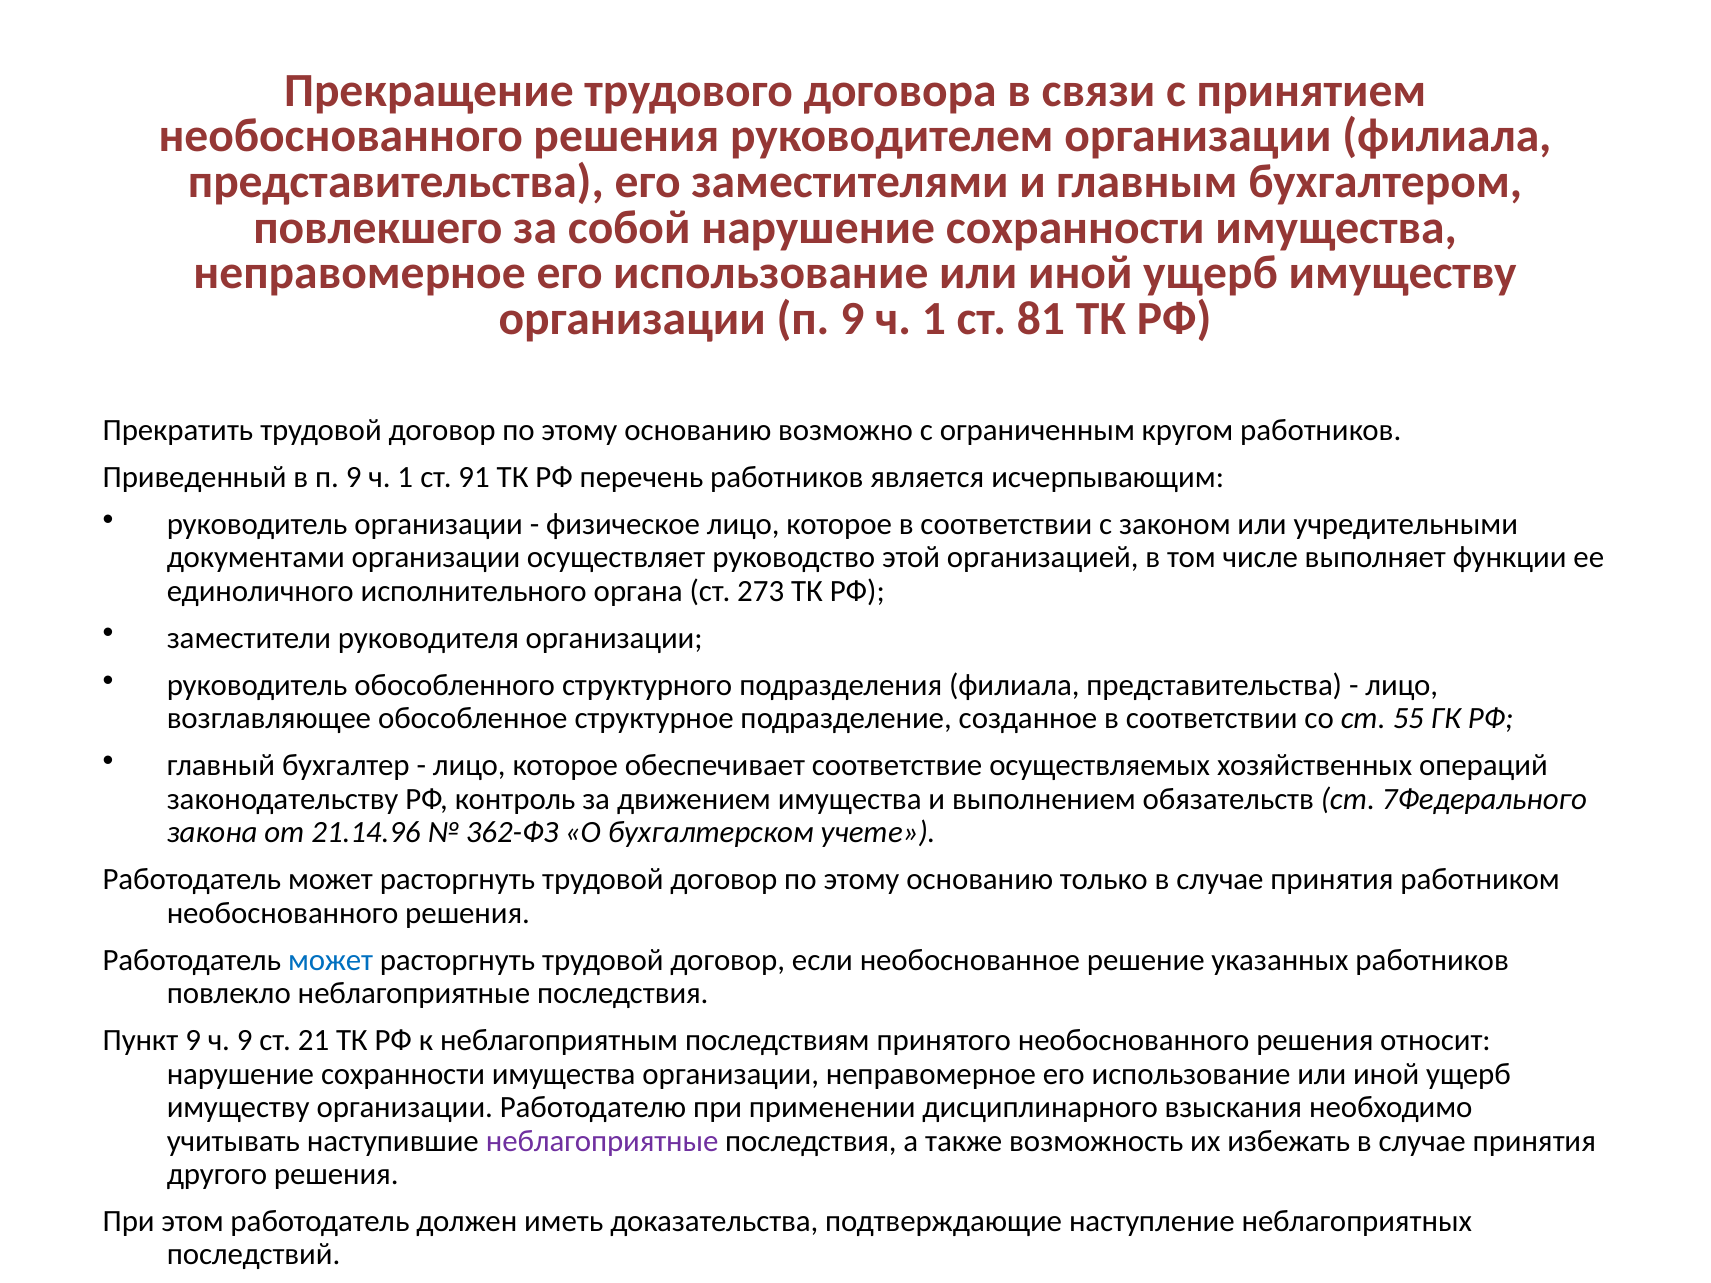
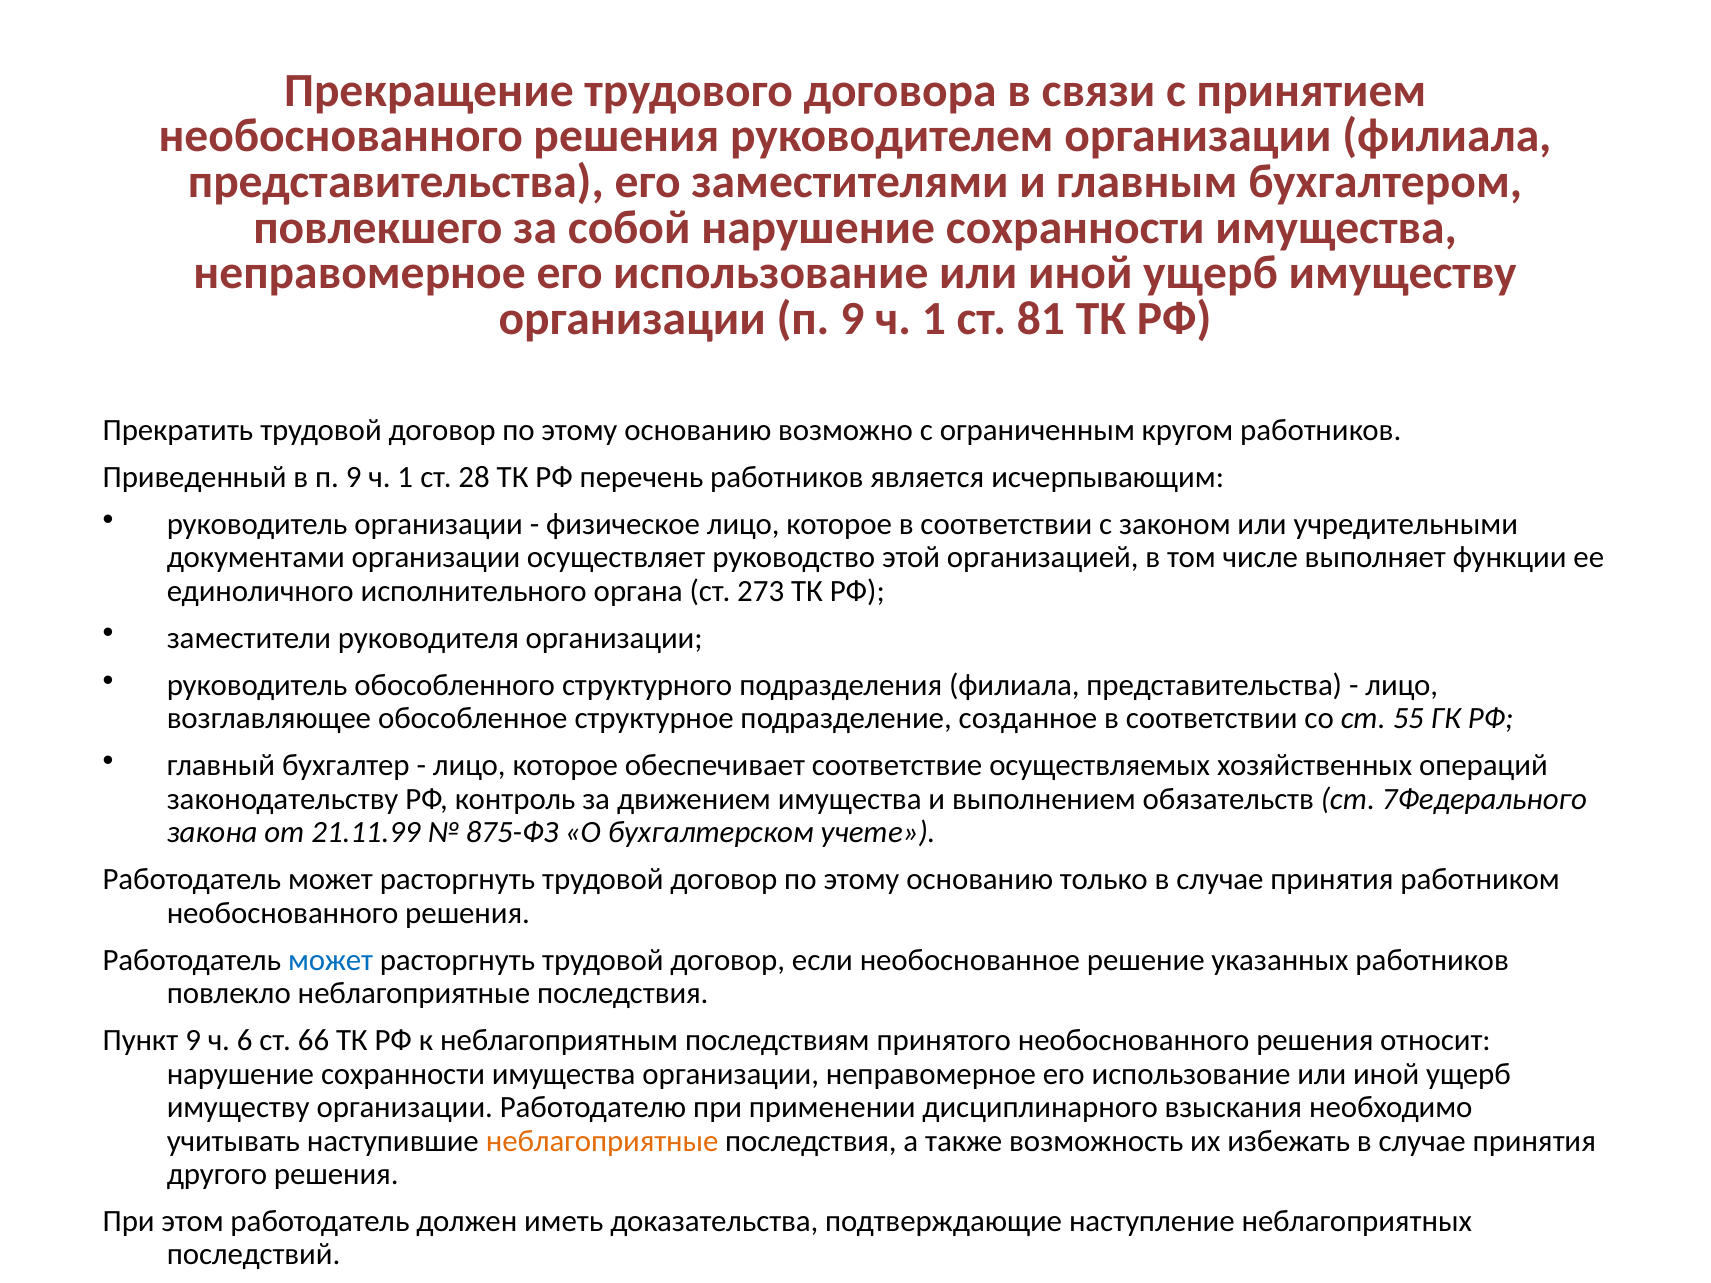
91: 91 -> 28
21.14.96: 21.14.96 -> 21.11.99
362-ФЗ: 362-ФЗ -> 875-ФЗ
ч 9: 9 -> 6
21: 21 -> 66
неблагоприятные at (602, 1141) colour: purple -> orange
